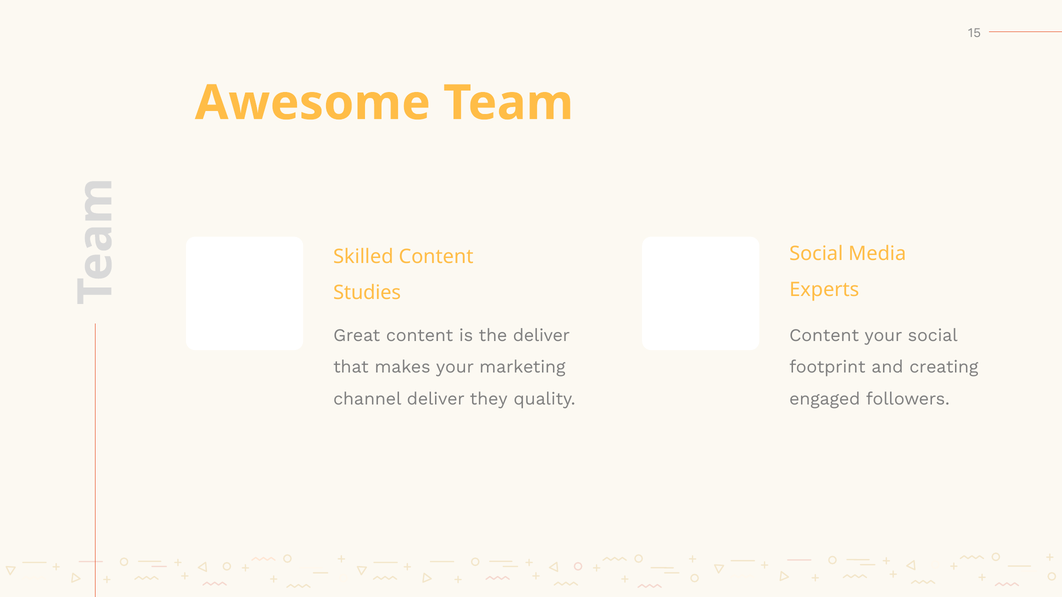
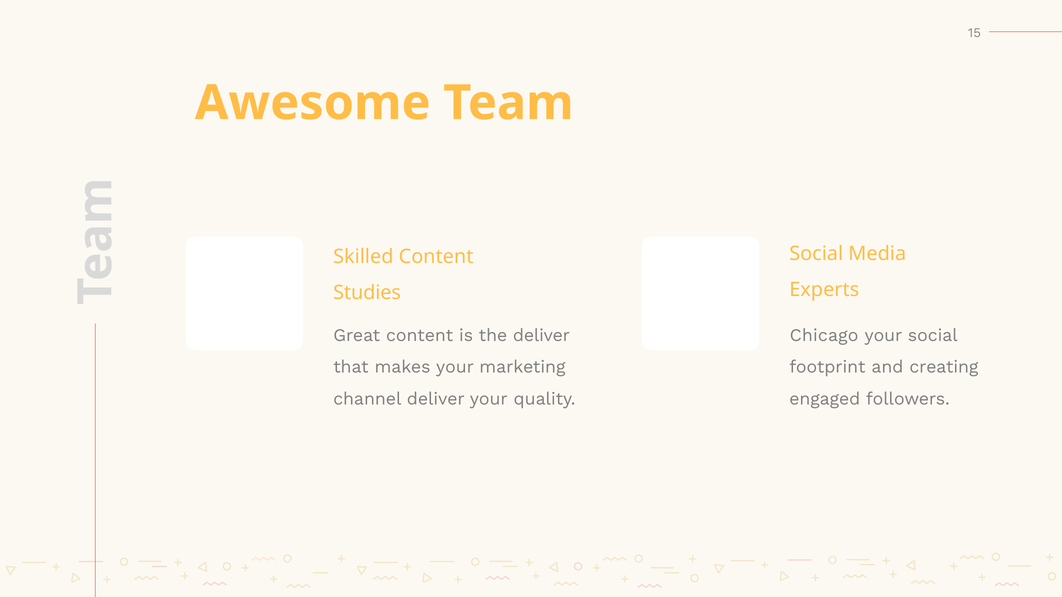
Content at (824, 335): Content -> Chicago
deliver they: they -> your
